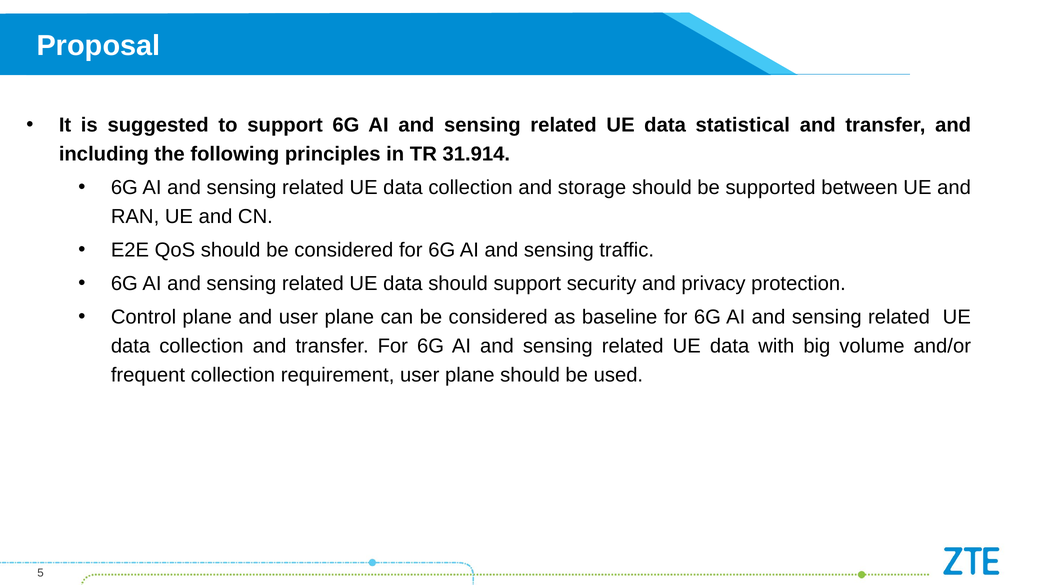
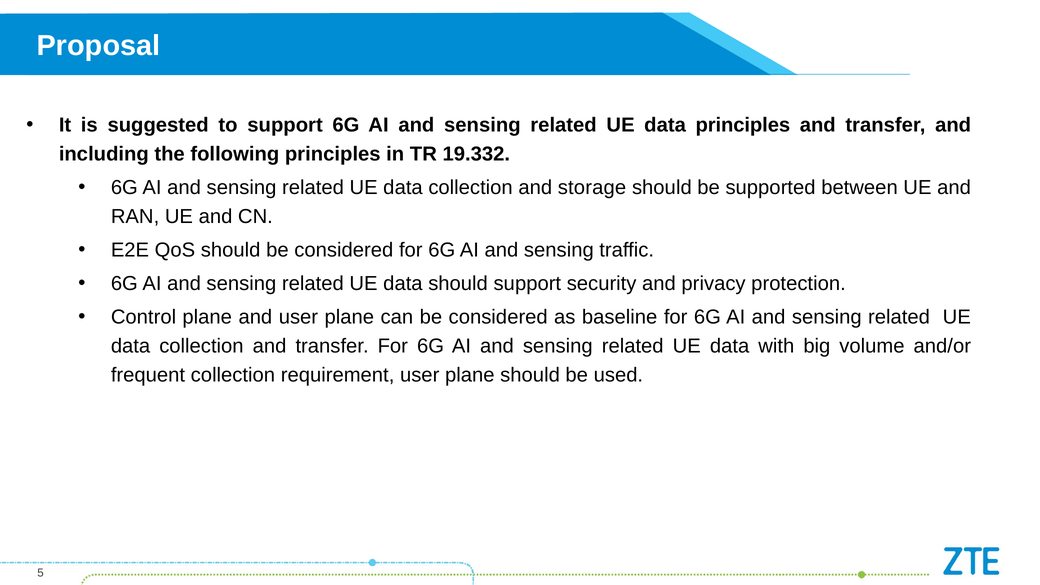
data statistical: statistical -> principles
31.914: 31.914 -> 19.332
